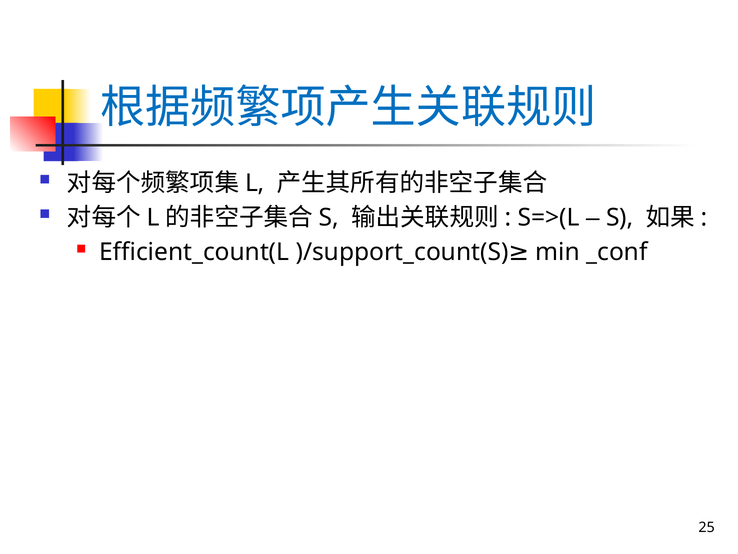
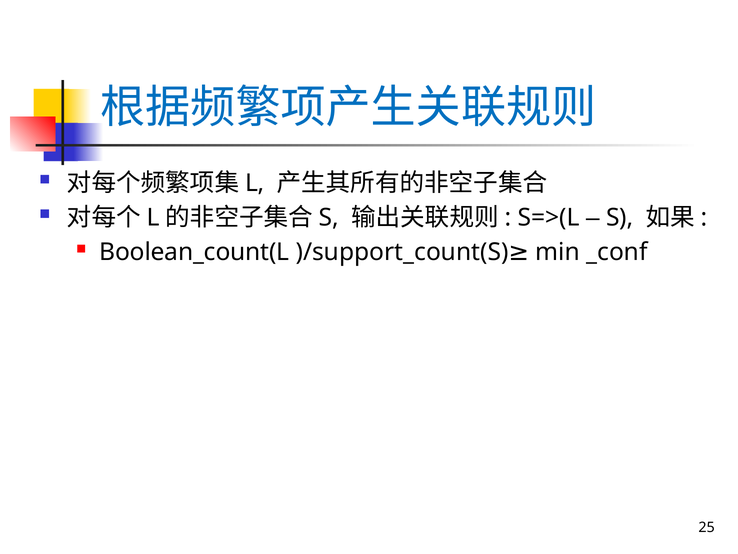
Efficient_count(L: Efficient_count(L -> Boolean_count(L
